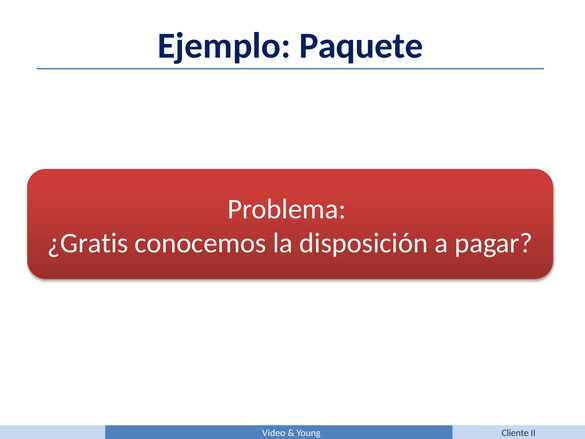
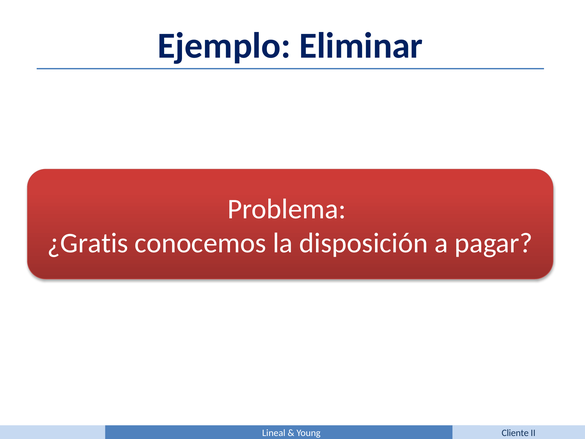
Paquete: Paquete -> Eliminar
Video: Video -> Lineal
